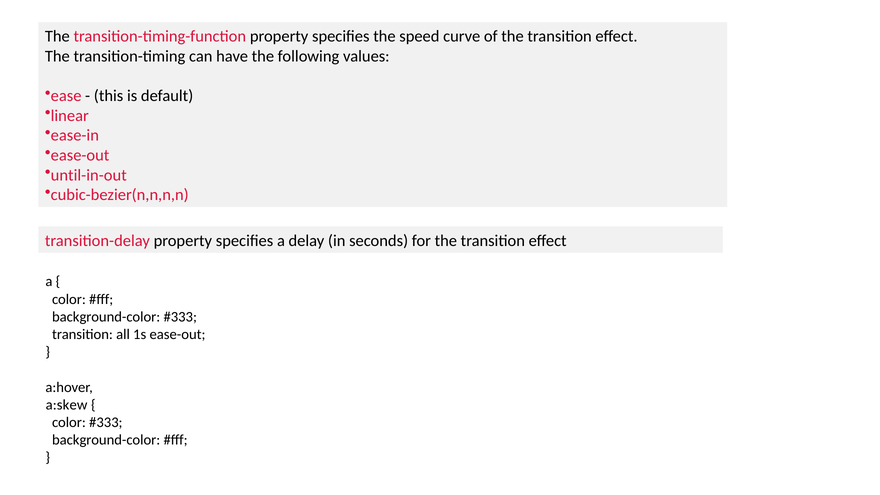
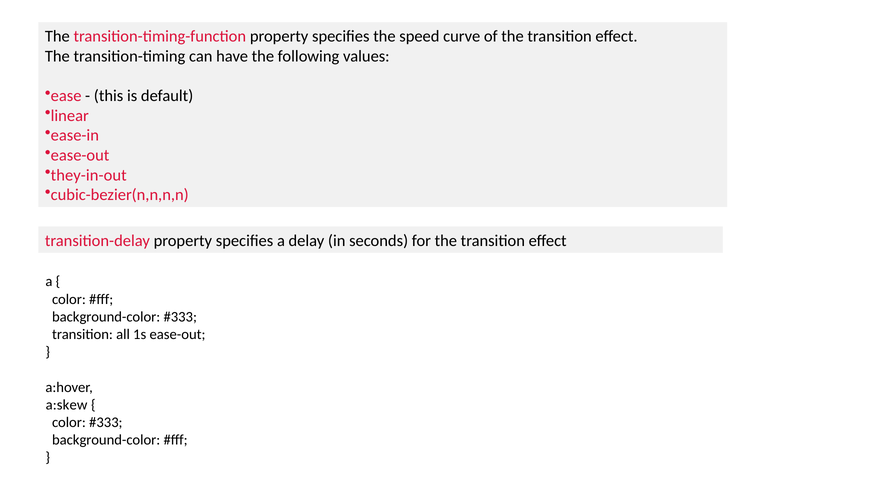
until-in-out: until-in-out -> they-in-out
